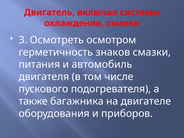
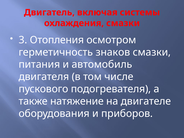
Осмотреть: Осмотреть -> Отопления
багажника: багажника -> натяжение
